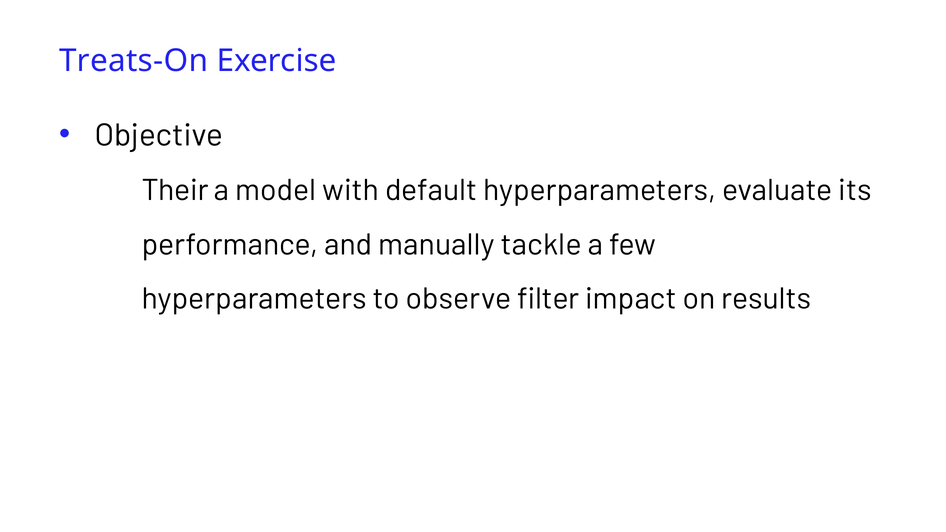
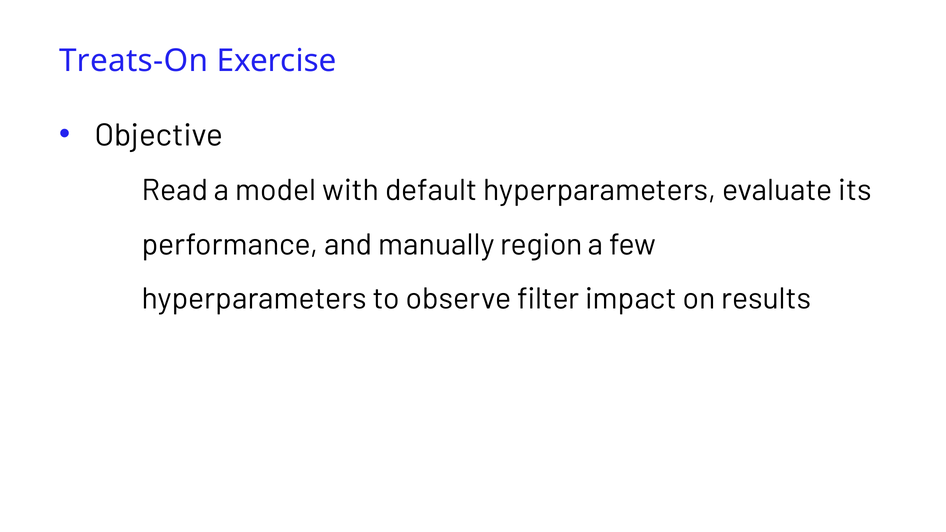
Their: Their -> Read
tackle: tackle -> region
